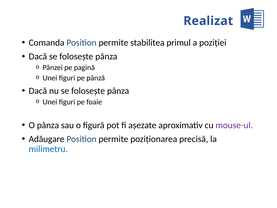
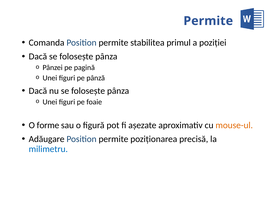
Realizat at (208, 21): Realizat -> Permite
O pânza: pânza -> forme
mouse-ul colour: purple -> orange
